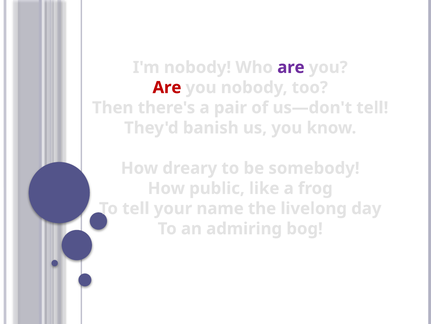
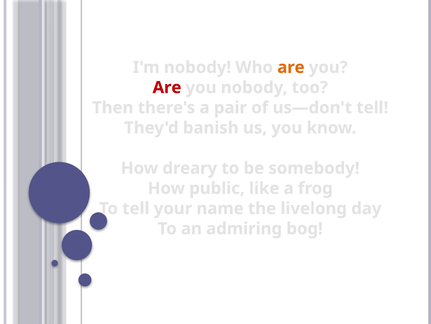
are at (291, 67) colour: purple -> orange
